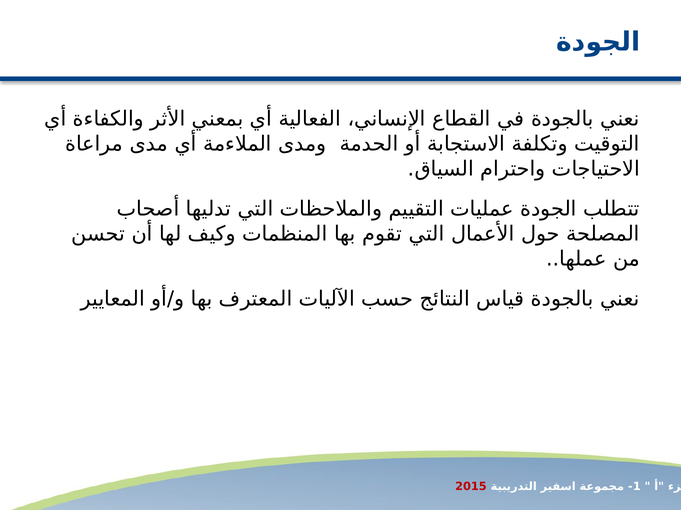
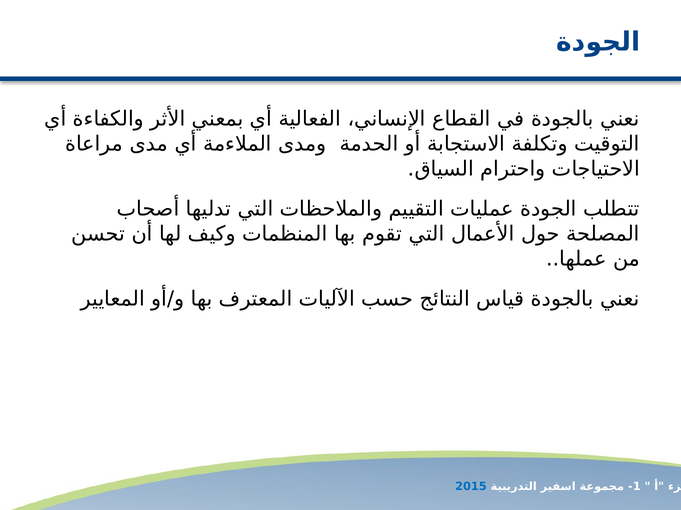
2015 colour: red -> blue
